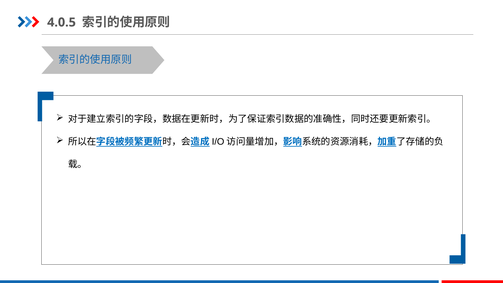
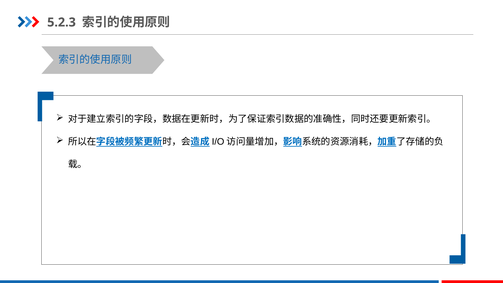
4.0.5: 4.0.5 -> 5.2.3
